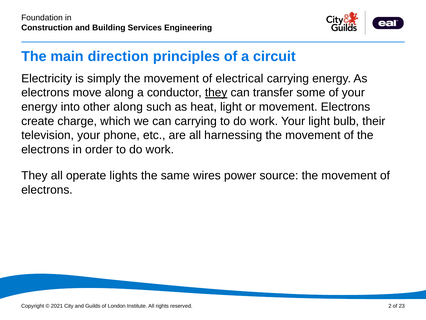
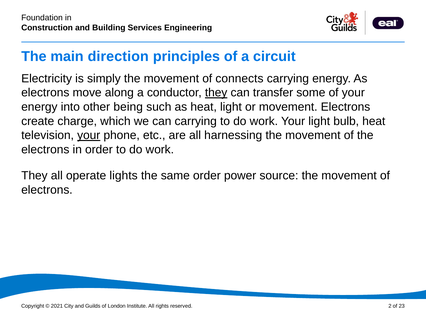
electrical: electrical -> connects
other along: along -> being
bulb their: their -> heat
your at (89, 135) underline: none -> present
same wires: wires -> order
